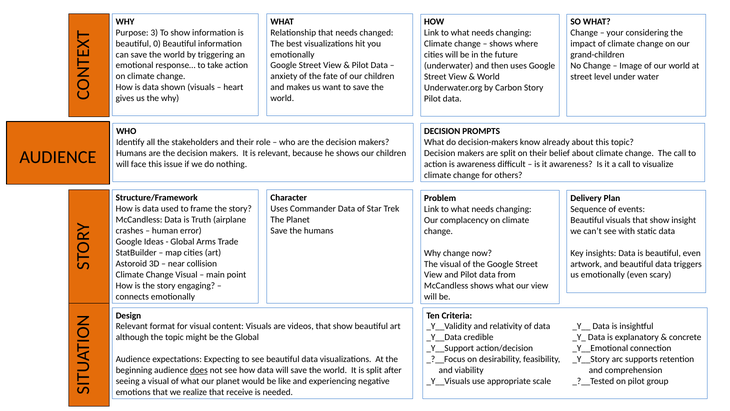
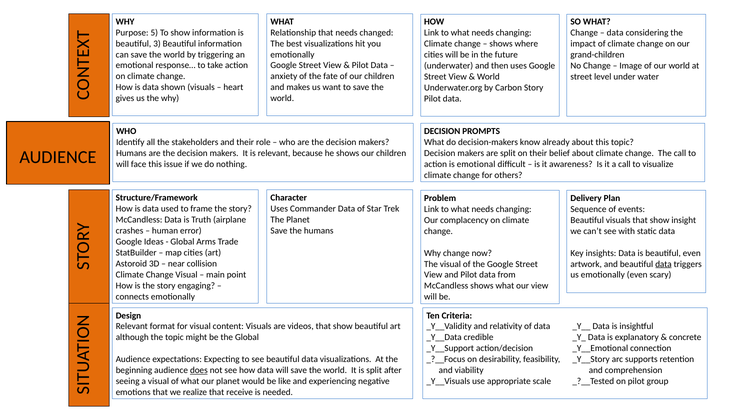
3: 3 -> 5
your at (615, 33): your -> data
0: 0 -> 3
is awareness: awareness -> emotional
data at (663, 264) underline: none -> present
